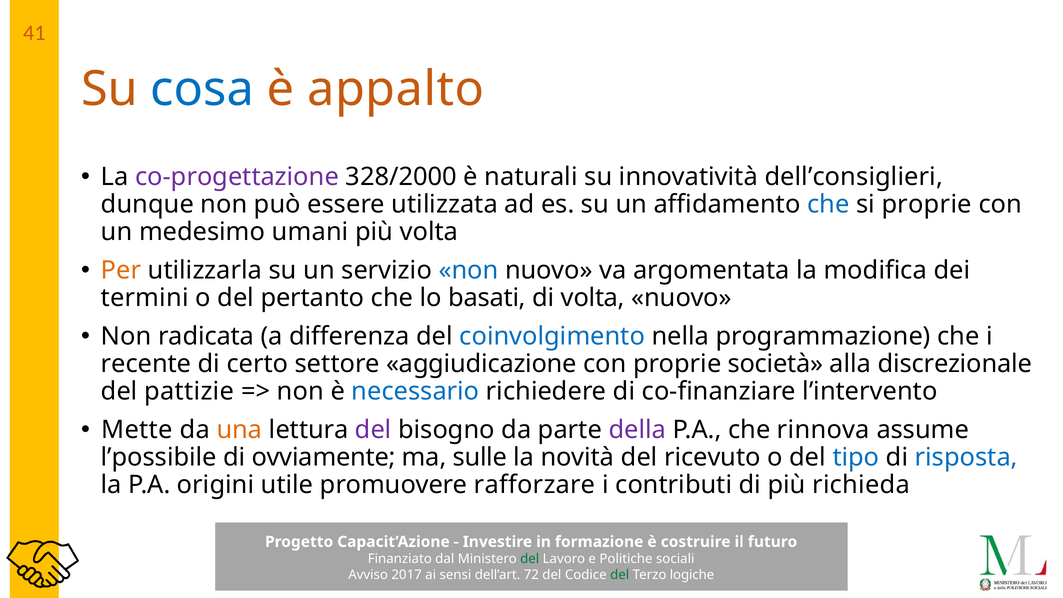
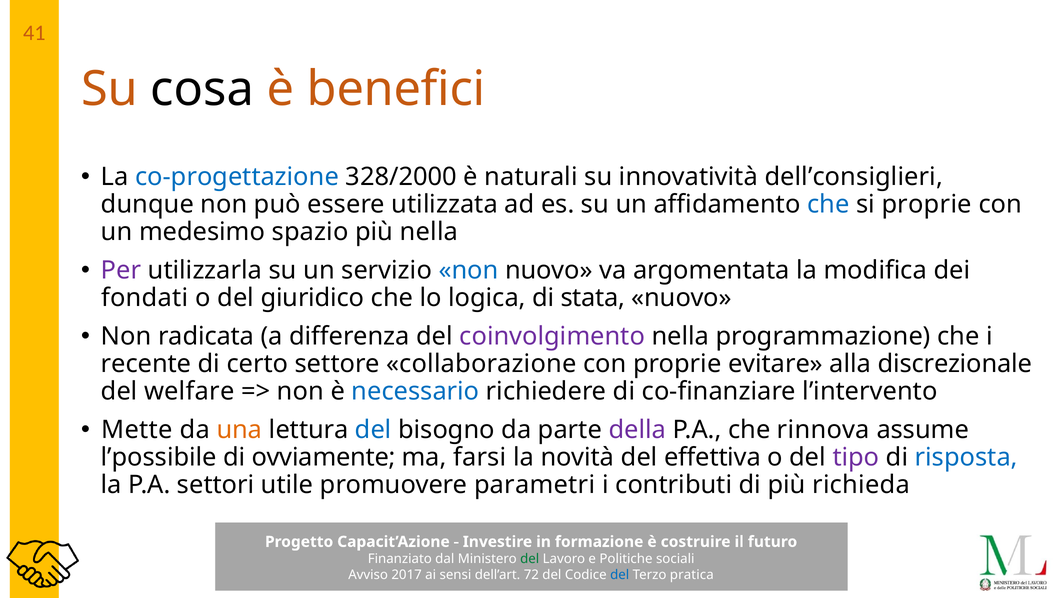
cosa colour: blue -> black
appalto: appalto -> benefici
co-progettazione colour: purple -> blue
umani: umani -> spazio
più volta: volta -> nella
Per colour: orange -> purple
termini: termini -> fondati
pertanto: pertanto -> giuridico
basati: basati -> logica
di volta: volta -> stata
coinvolgimento colour: blue -> purple
aggiudicazione: aggiudicazione -> collaborazione
società: società -> evitare
pattizie: pattizie -> welfare
del at (373, 430) colour: purple -> blue
sulle: sulle -> farsi
ricevuto: ricevuto -> effettiva
tipo colour: blue -> purple
origini: origini -> settori
rafforzare: rafforzare -> parametri
del at (620, 575) colour: green -> blue
logiche: logiche -> pratica
